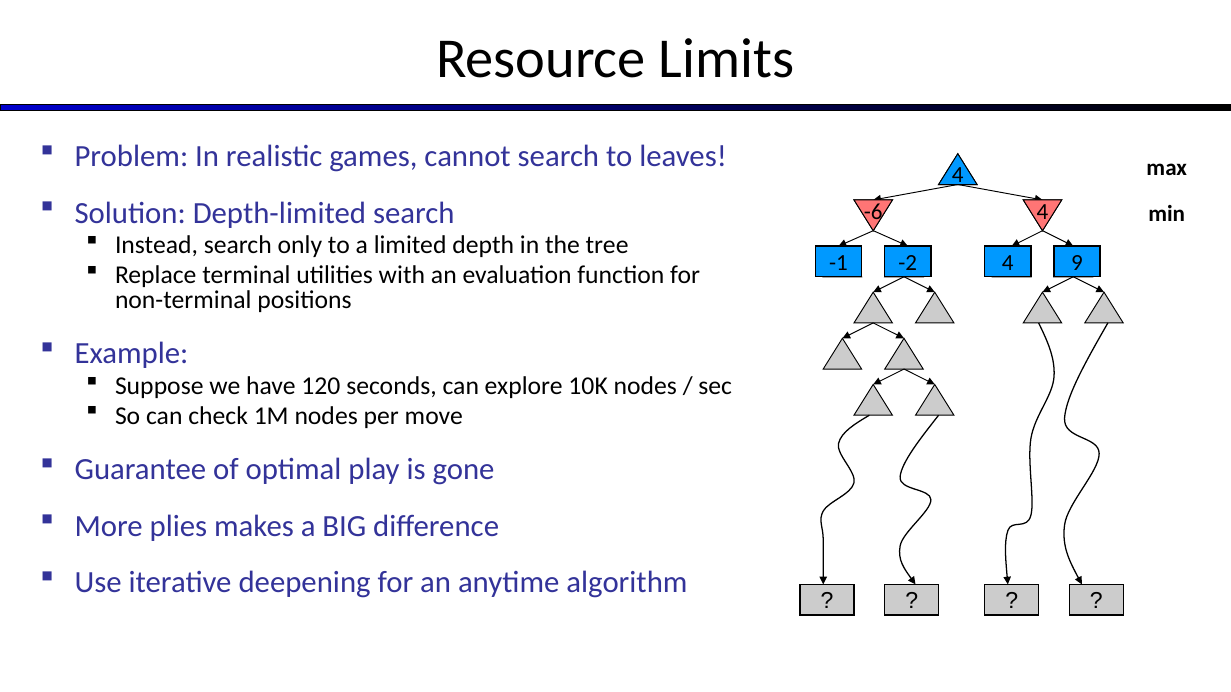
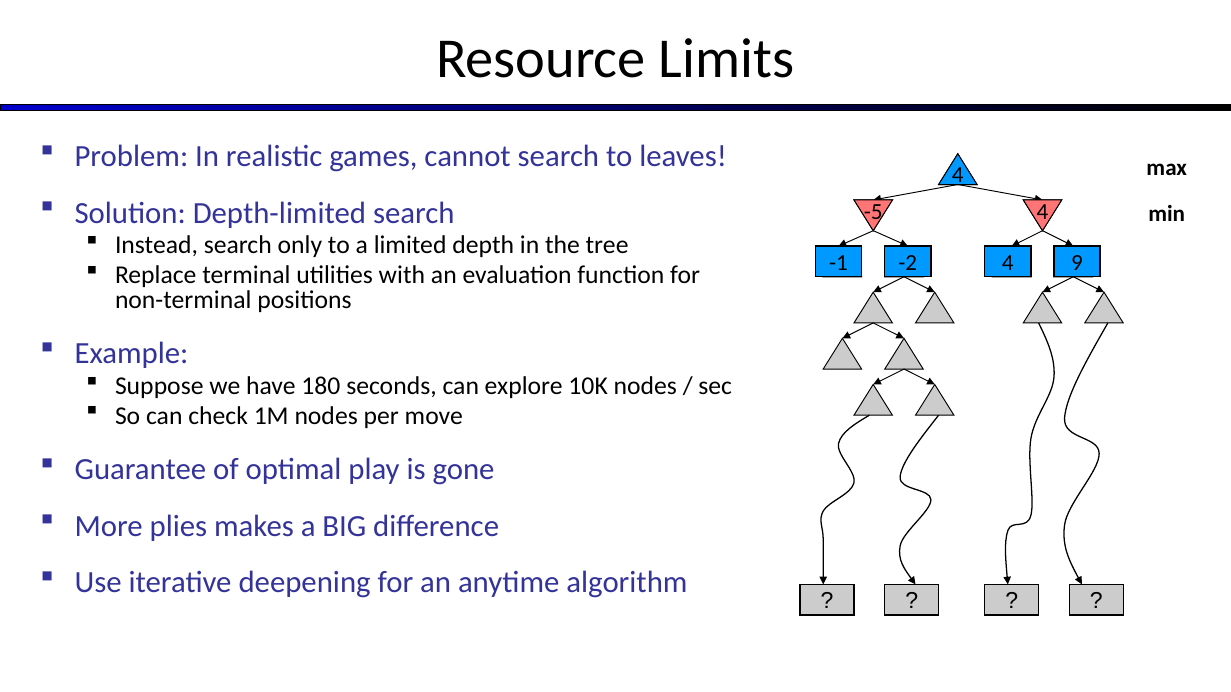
-6: -6 -> -5
120: 120 -> 180
